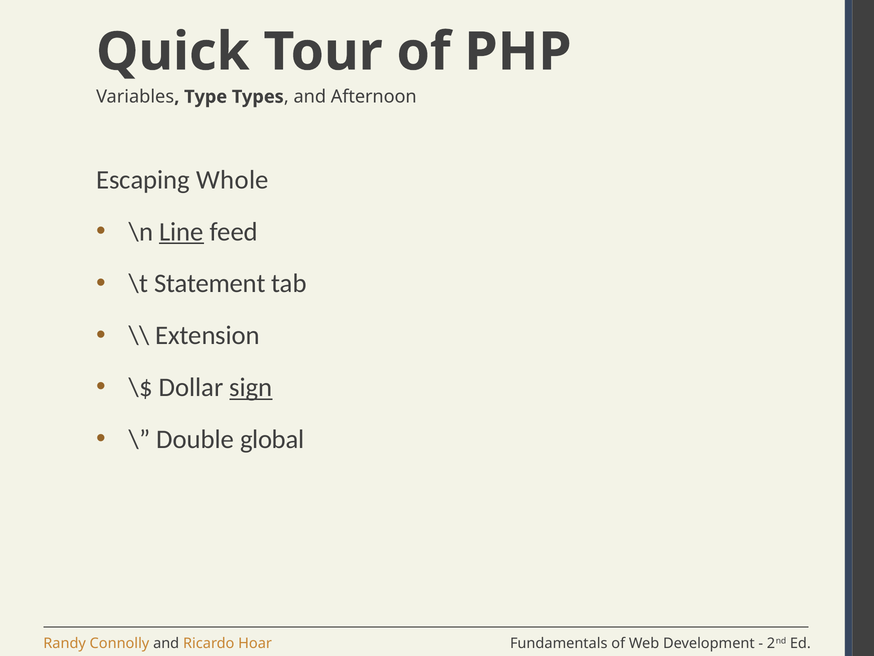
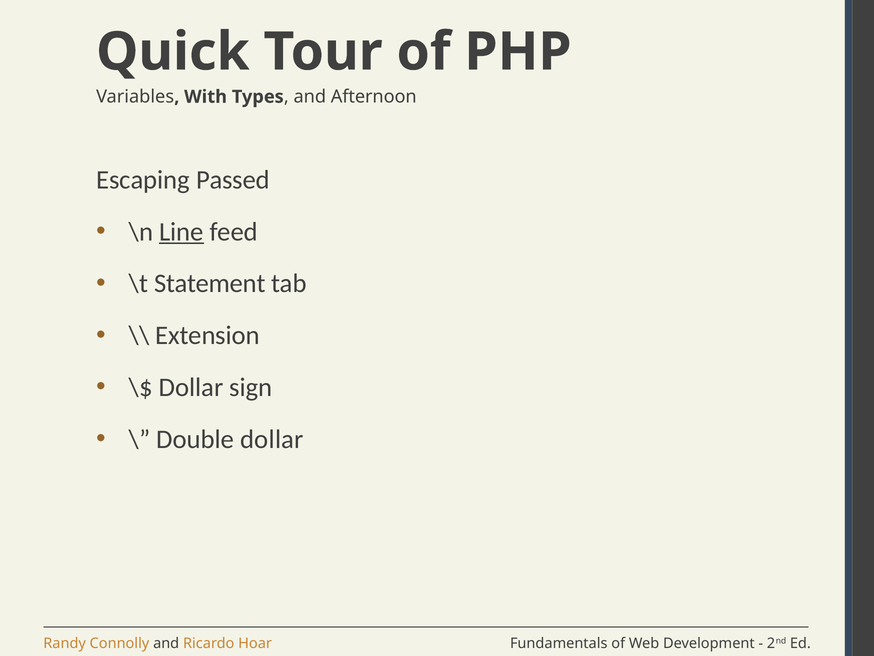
Type: Type -> With
Whole: Whole -> Passed
sign underline: present -> none
Double global: global -> dollar
